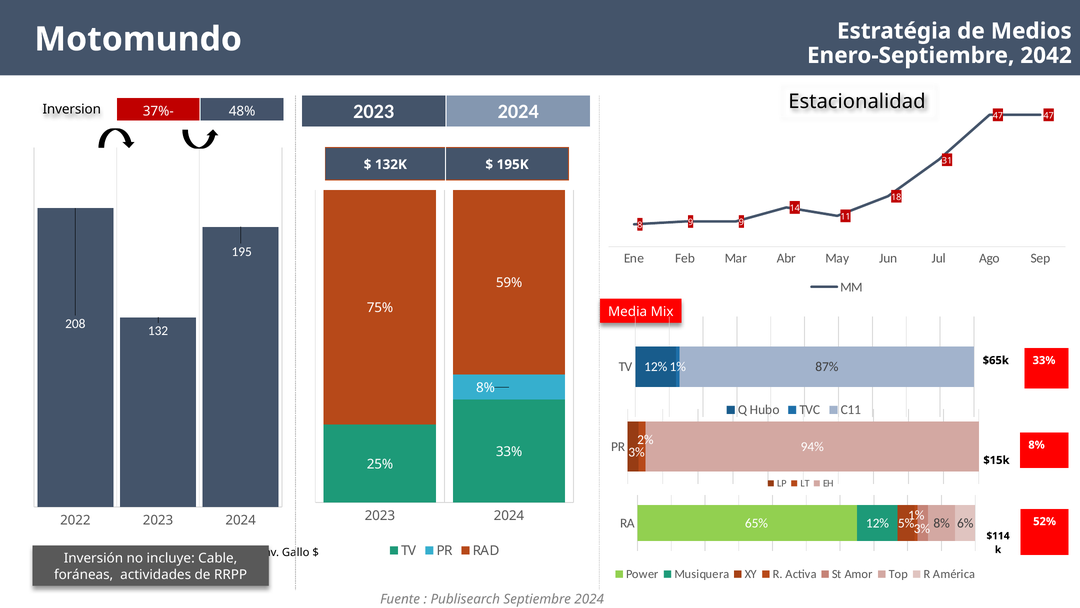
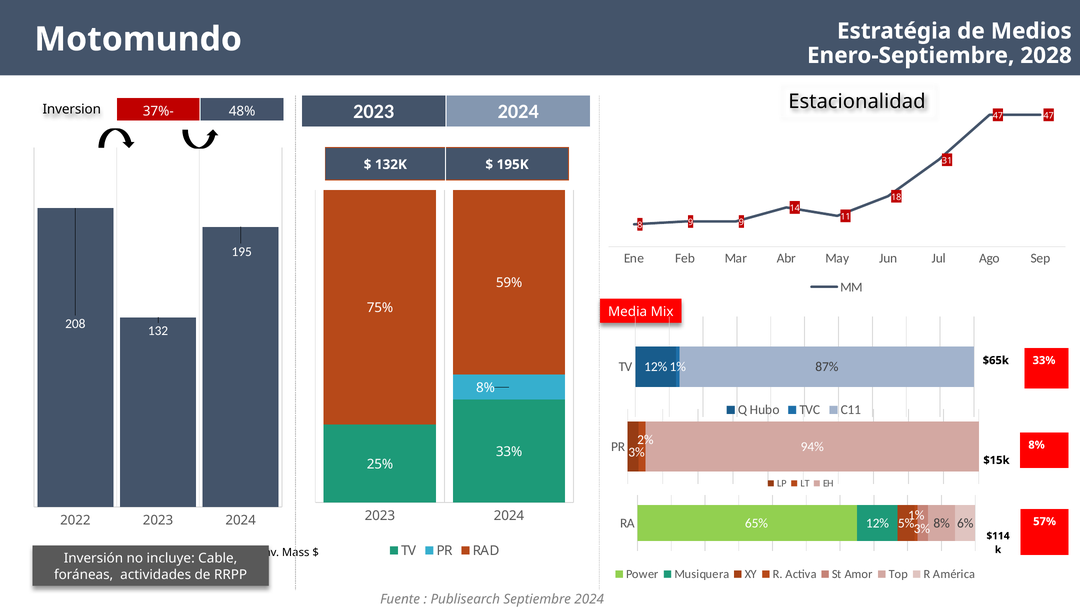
2042: 2042 -> 2028
52%: 52% -> 57%
Gallo: Gallo -> Mass
